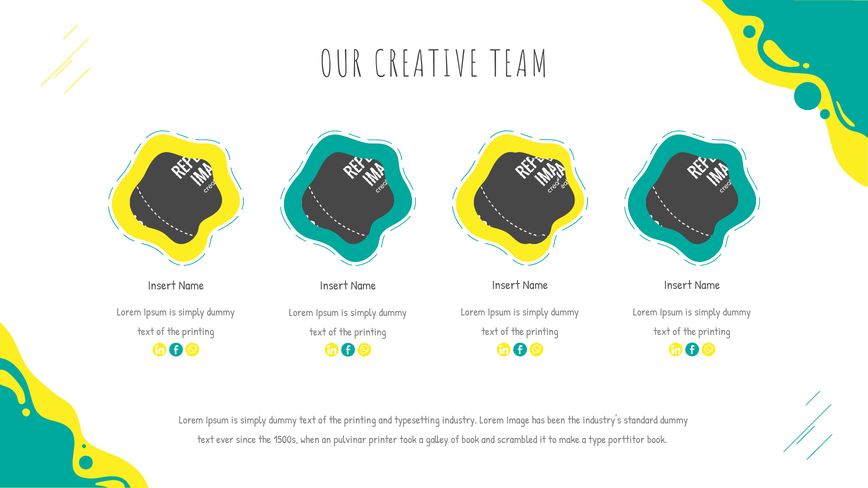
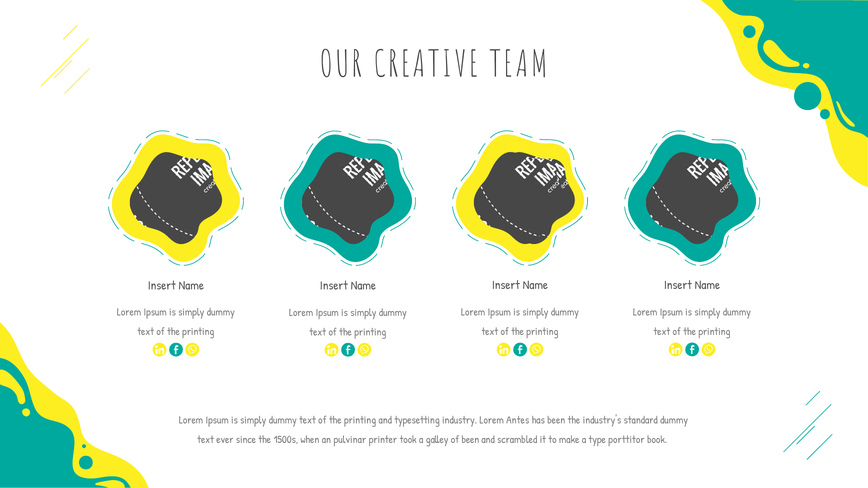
Image: Image -> Antes
of book: book -> been
